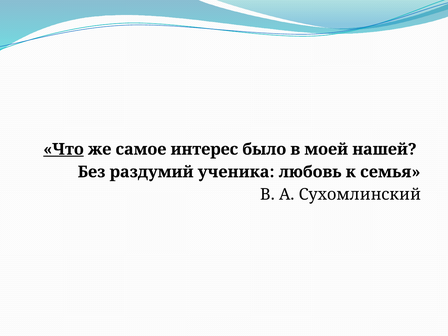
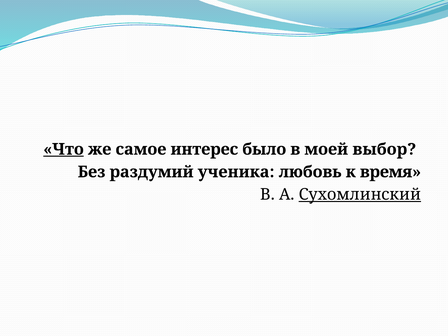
нашей: нашей -> выбор
семья: семья -> время
Сухомлинский underline: none -> present
